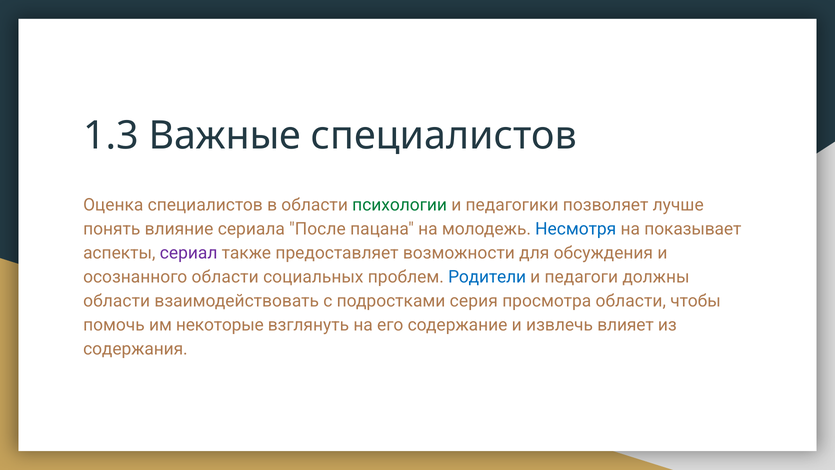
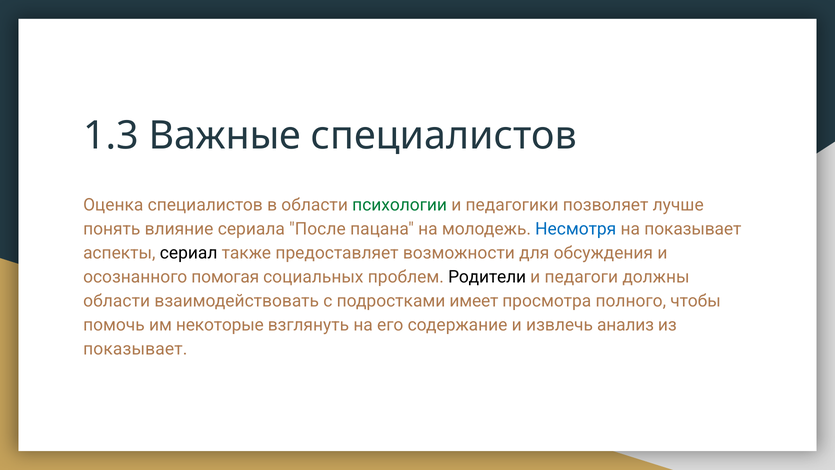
сериал colour: purple -> black
осознанного области: области -> помогая
Родители colour: blue -> black
серия: серия -> имеет
просмотра области: области -> полного
влияет: влияет -> анализ
содержания at (135, 349): содержания -> показывает
